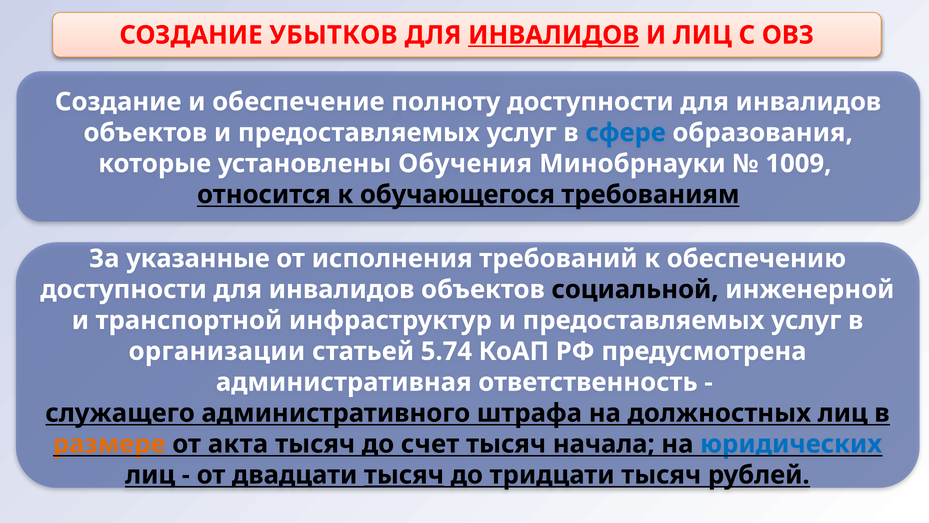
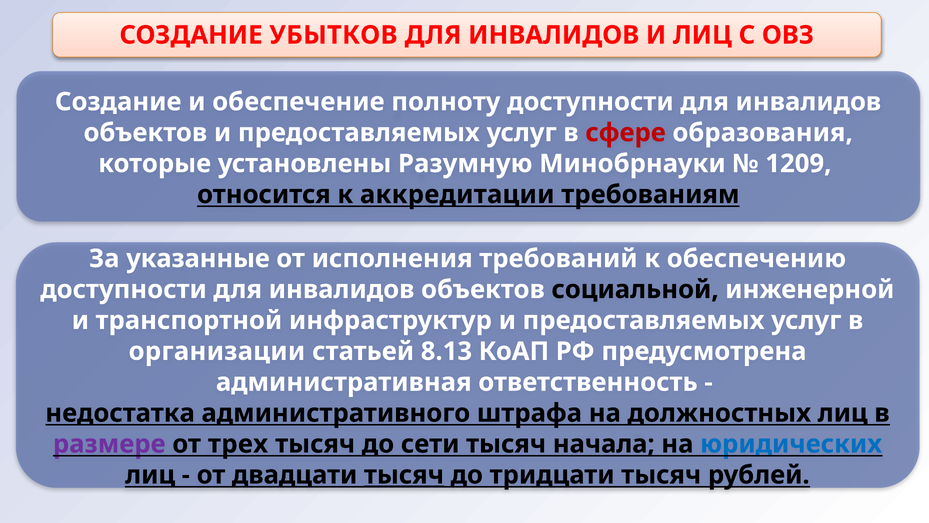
ИНВАЛИДОВ at (554, 35) underline: present -> none
сфере colour: blue -> red
Обучения: Обучения -> Разумную
1009: 1009 -> 1209
обучающегося: обучающегося -> аккредитации
5.74: 5.74 -> 8.13
служащего: служащего -> недостатка
размере colour: orange -> purple
акта: акта -> трех
счет: счет -> сети
